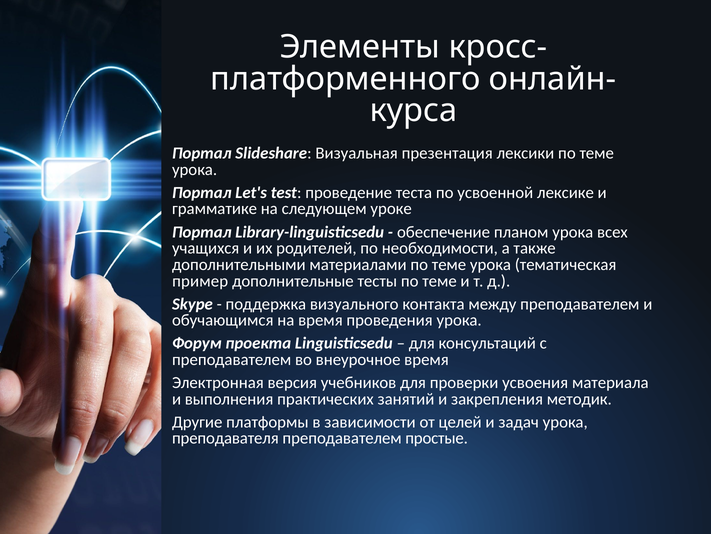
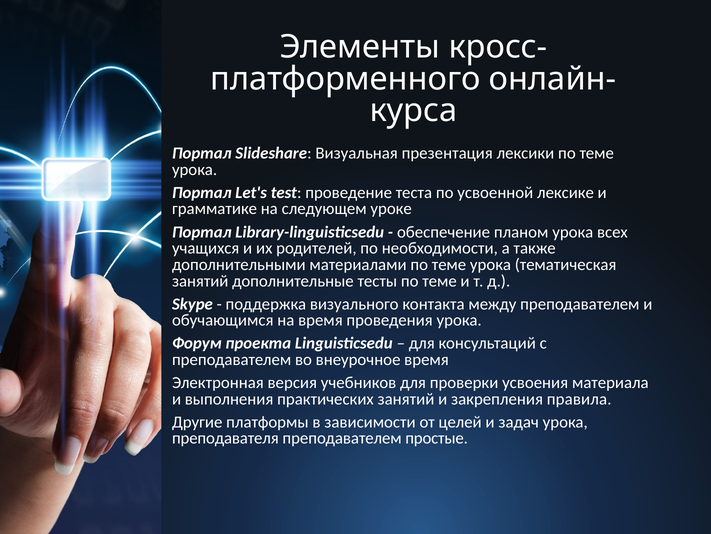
пример at (200, 281): пример -> занятий
методик: методик -> правила
